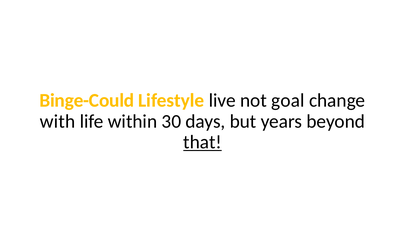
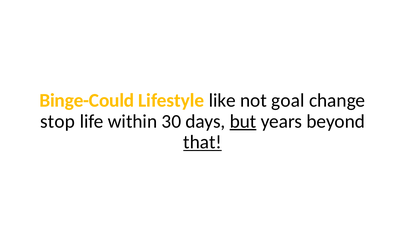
live: live -> like
with: with -> stop
but underline: none -> present
